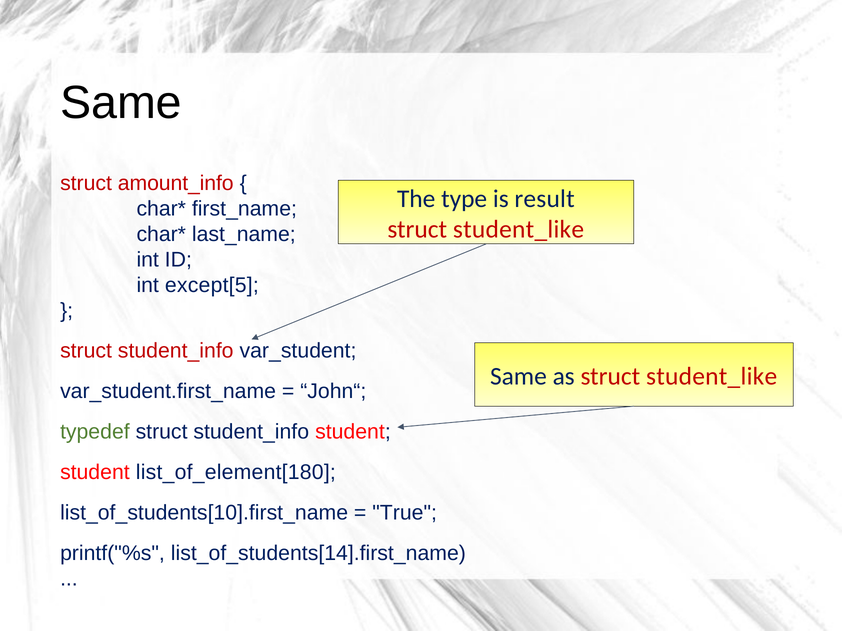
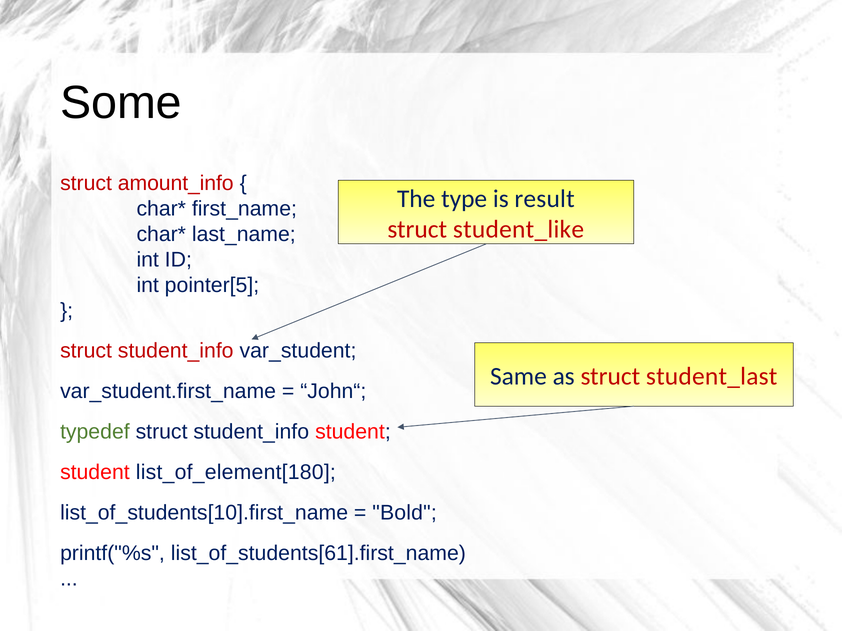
Same at (121, 103): Same -> Some
except[5: except[5 -> pointer[5
as struct student_like: student_like -> student_last
True: True -> Bold
list_of_students[14].first_name: list_of_students[14].first_name -> list_of_students[61].first_name
